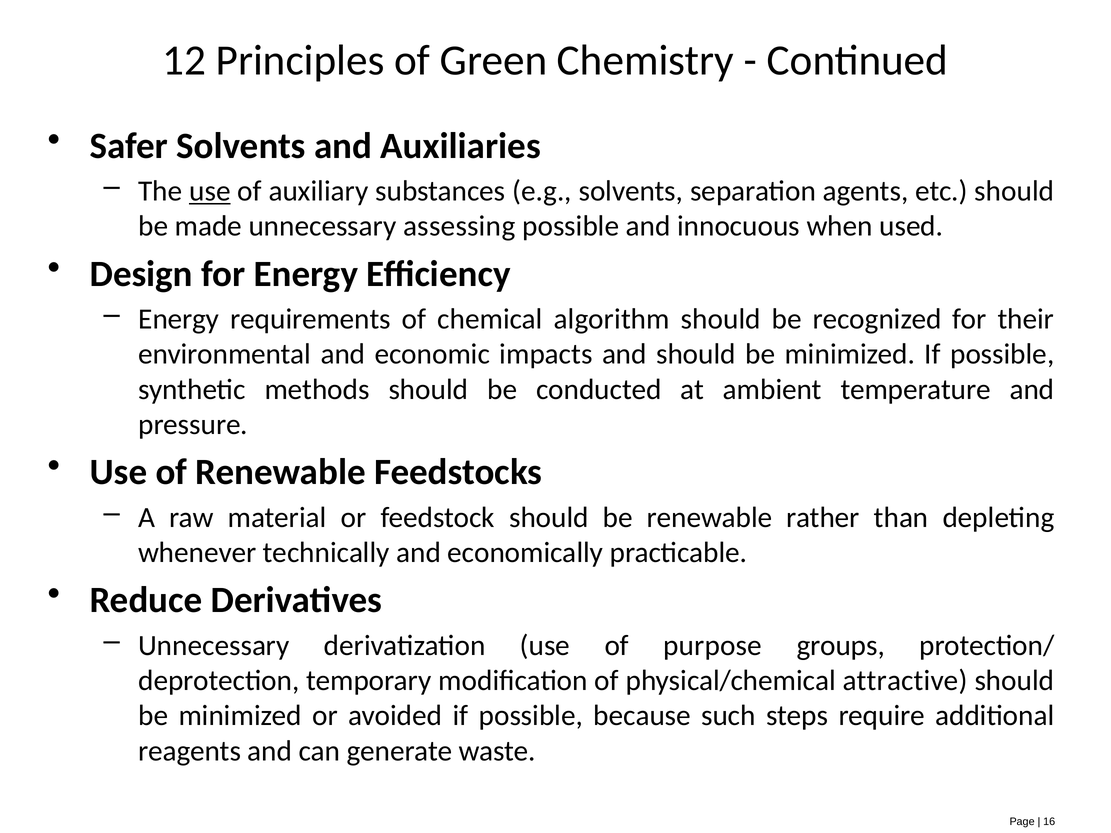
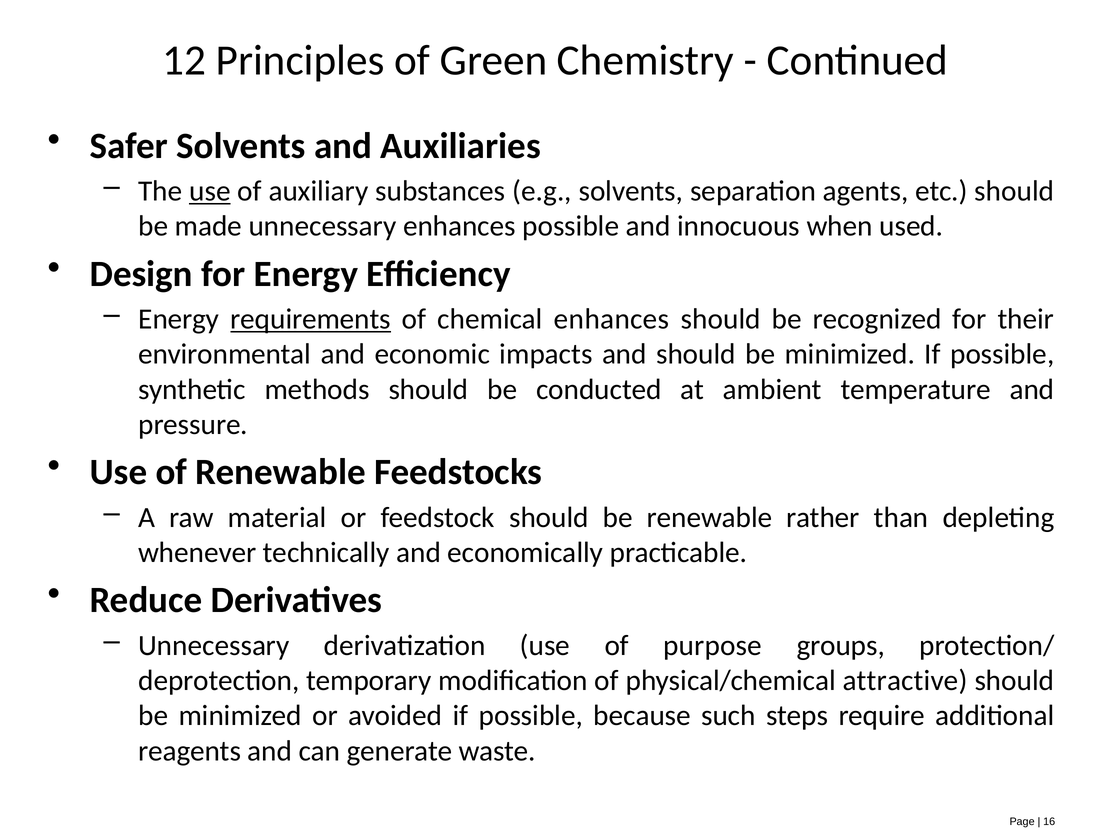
unnecessary assessing: assessing -> enhances
requirements underline: none -> present
chemical algorithm: algorithm -> enhances
